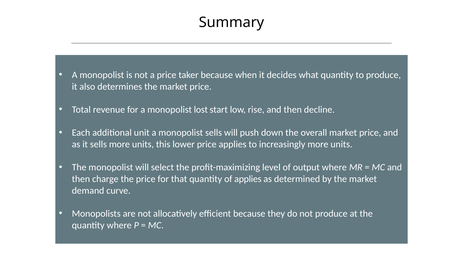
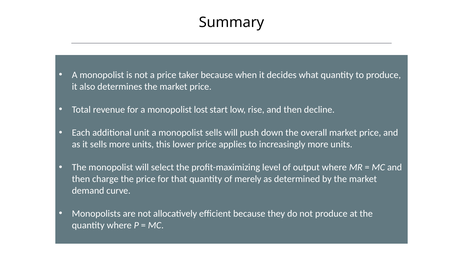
of applies: applies -> merely
